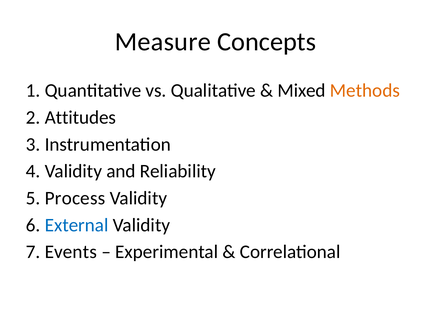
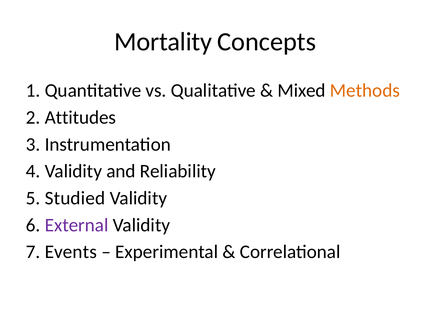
Measure: Measure -> Mortality
Process: Process -> Studied
External colour: blue -> purple
